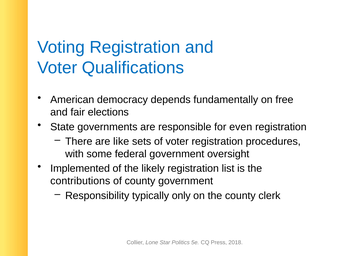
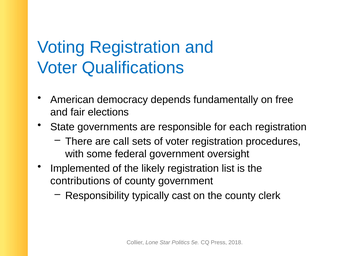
even: even -> each
like: like -> call
only: only -> cast
